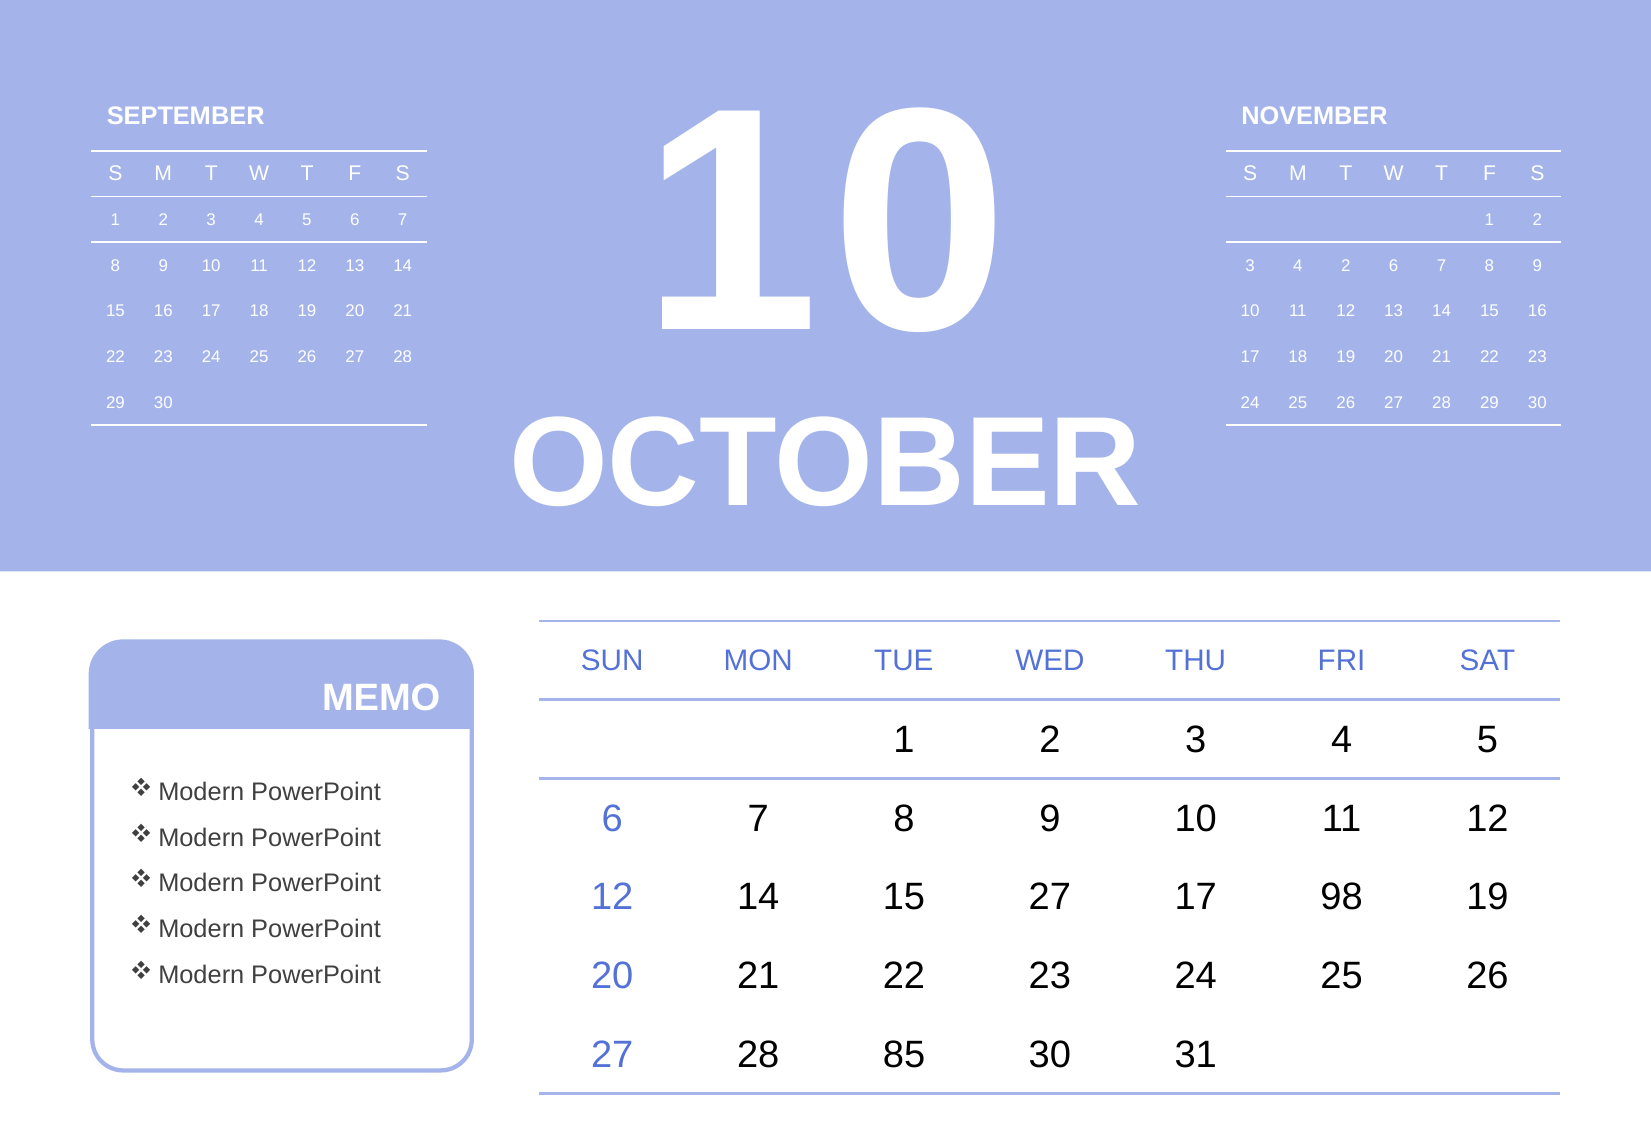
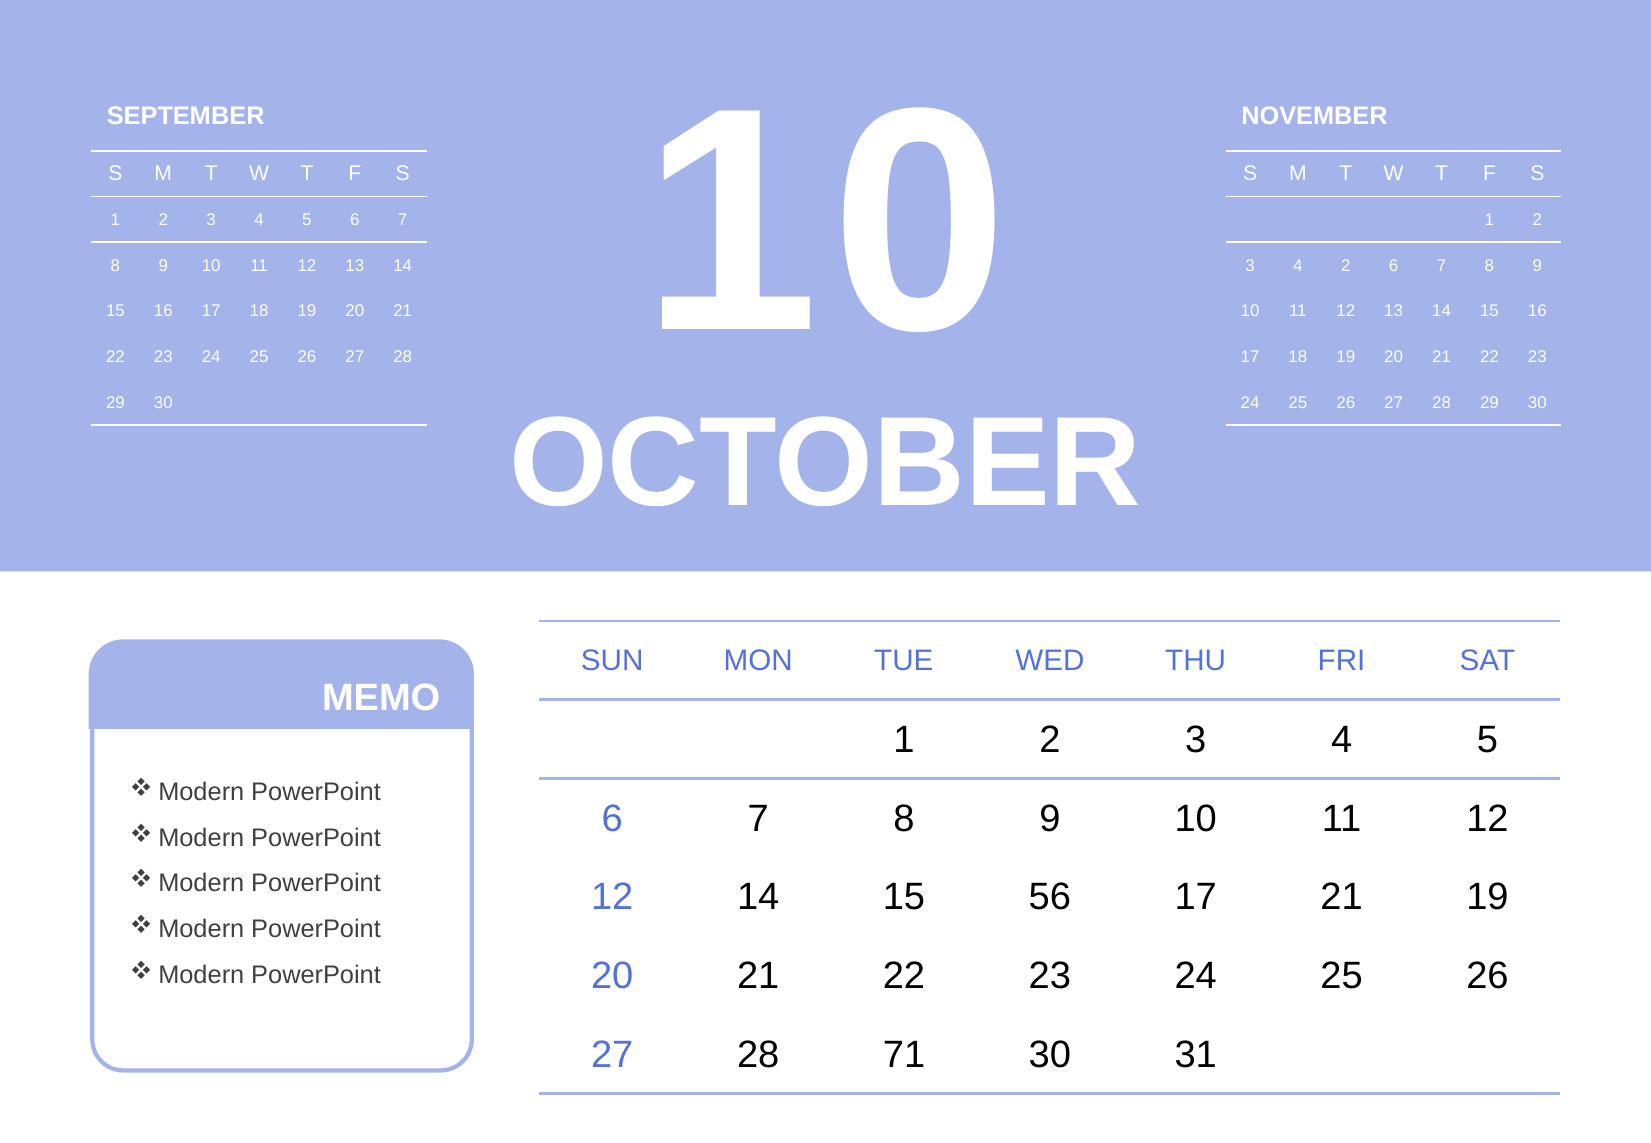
15 27: 27 -> 56
17 98: 98 -> 21
85: 85 -> 71
